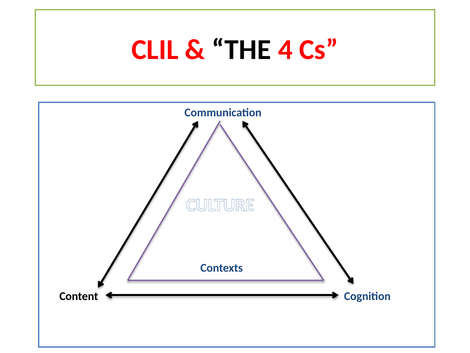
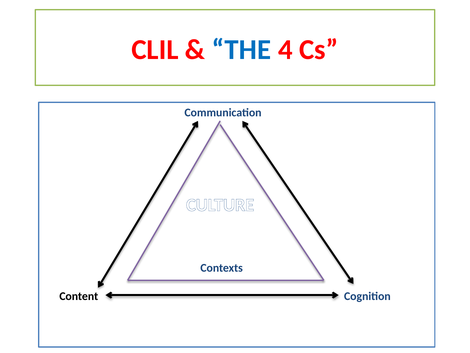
THE colour: black -> blue
